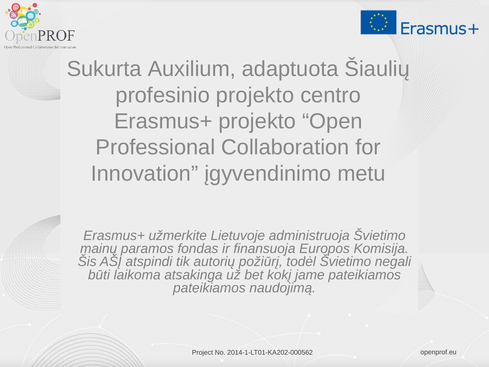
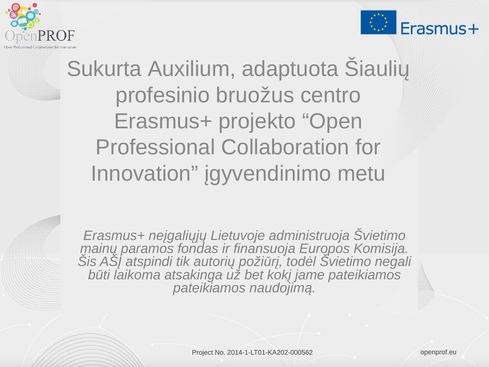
profesinio projekto: projekto -> bruožus
užmerkite: užmerkite -> neįgaliųjų
